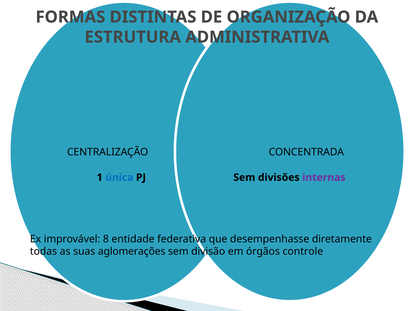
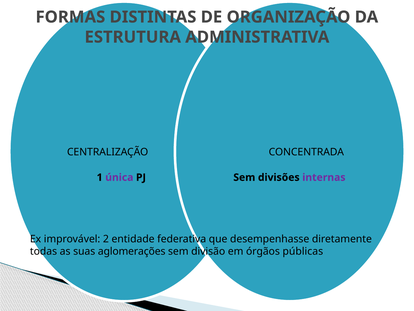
única colour: blue -> purple
8: 8 -> 2
controle: controle -> públicas
